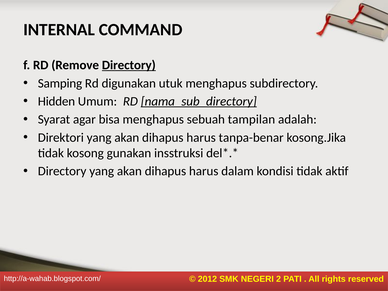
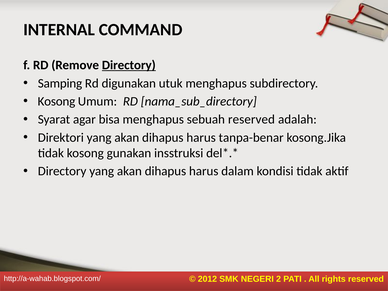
Hidden at (56, 101): Hidden -> Kosong
nama_sub_directory underline: present -> none
sebuah tampilan: tampilan -> reserved
